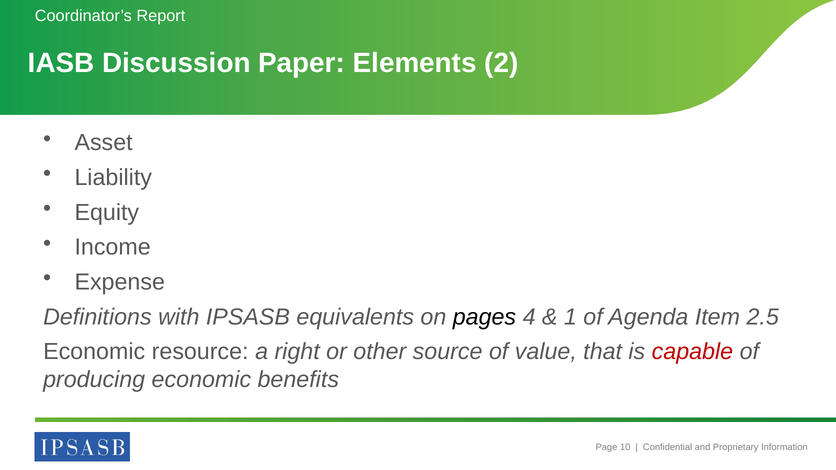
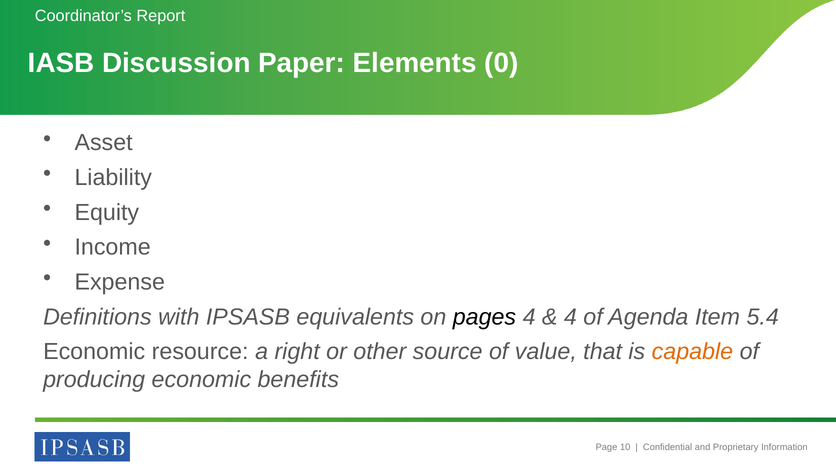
2: 2 -> 0
1 at (570, 317): 1 -> 4
2.5: 2.5 -> 5.4
capable colour: red -> orange
